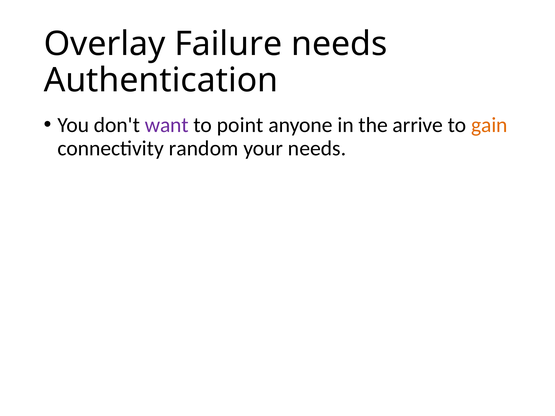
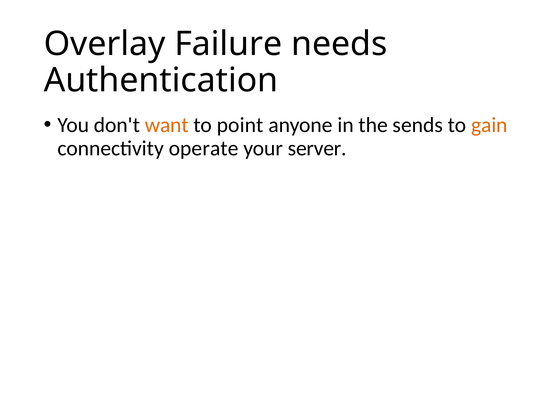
want colour: purple -> orange
arrive: arrive -> sends
random: random -> operate
your needs: needs -> server
